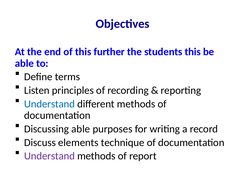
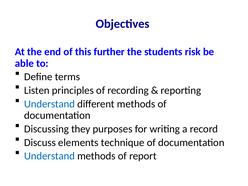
students this: this -> risk
Discussing able: able -> they
Understand at (50, 156) colour: purple -> blue
